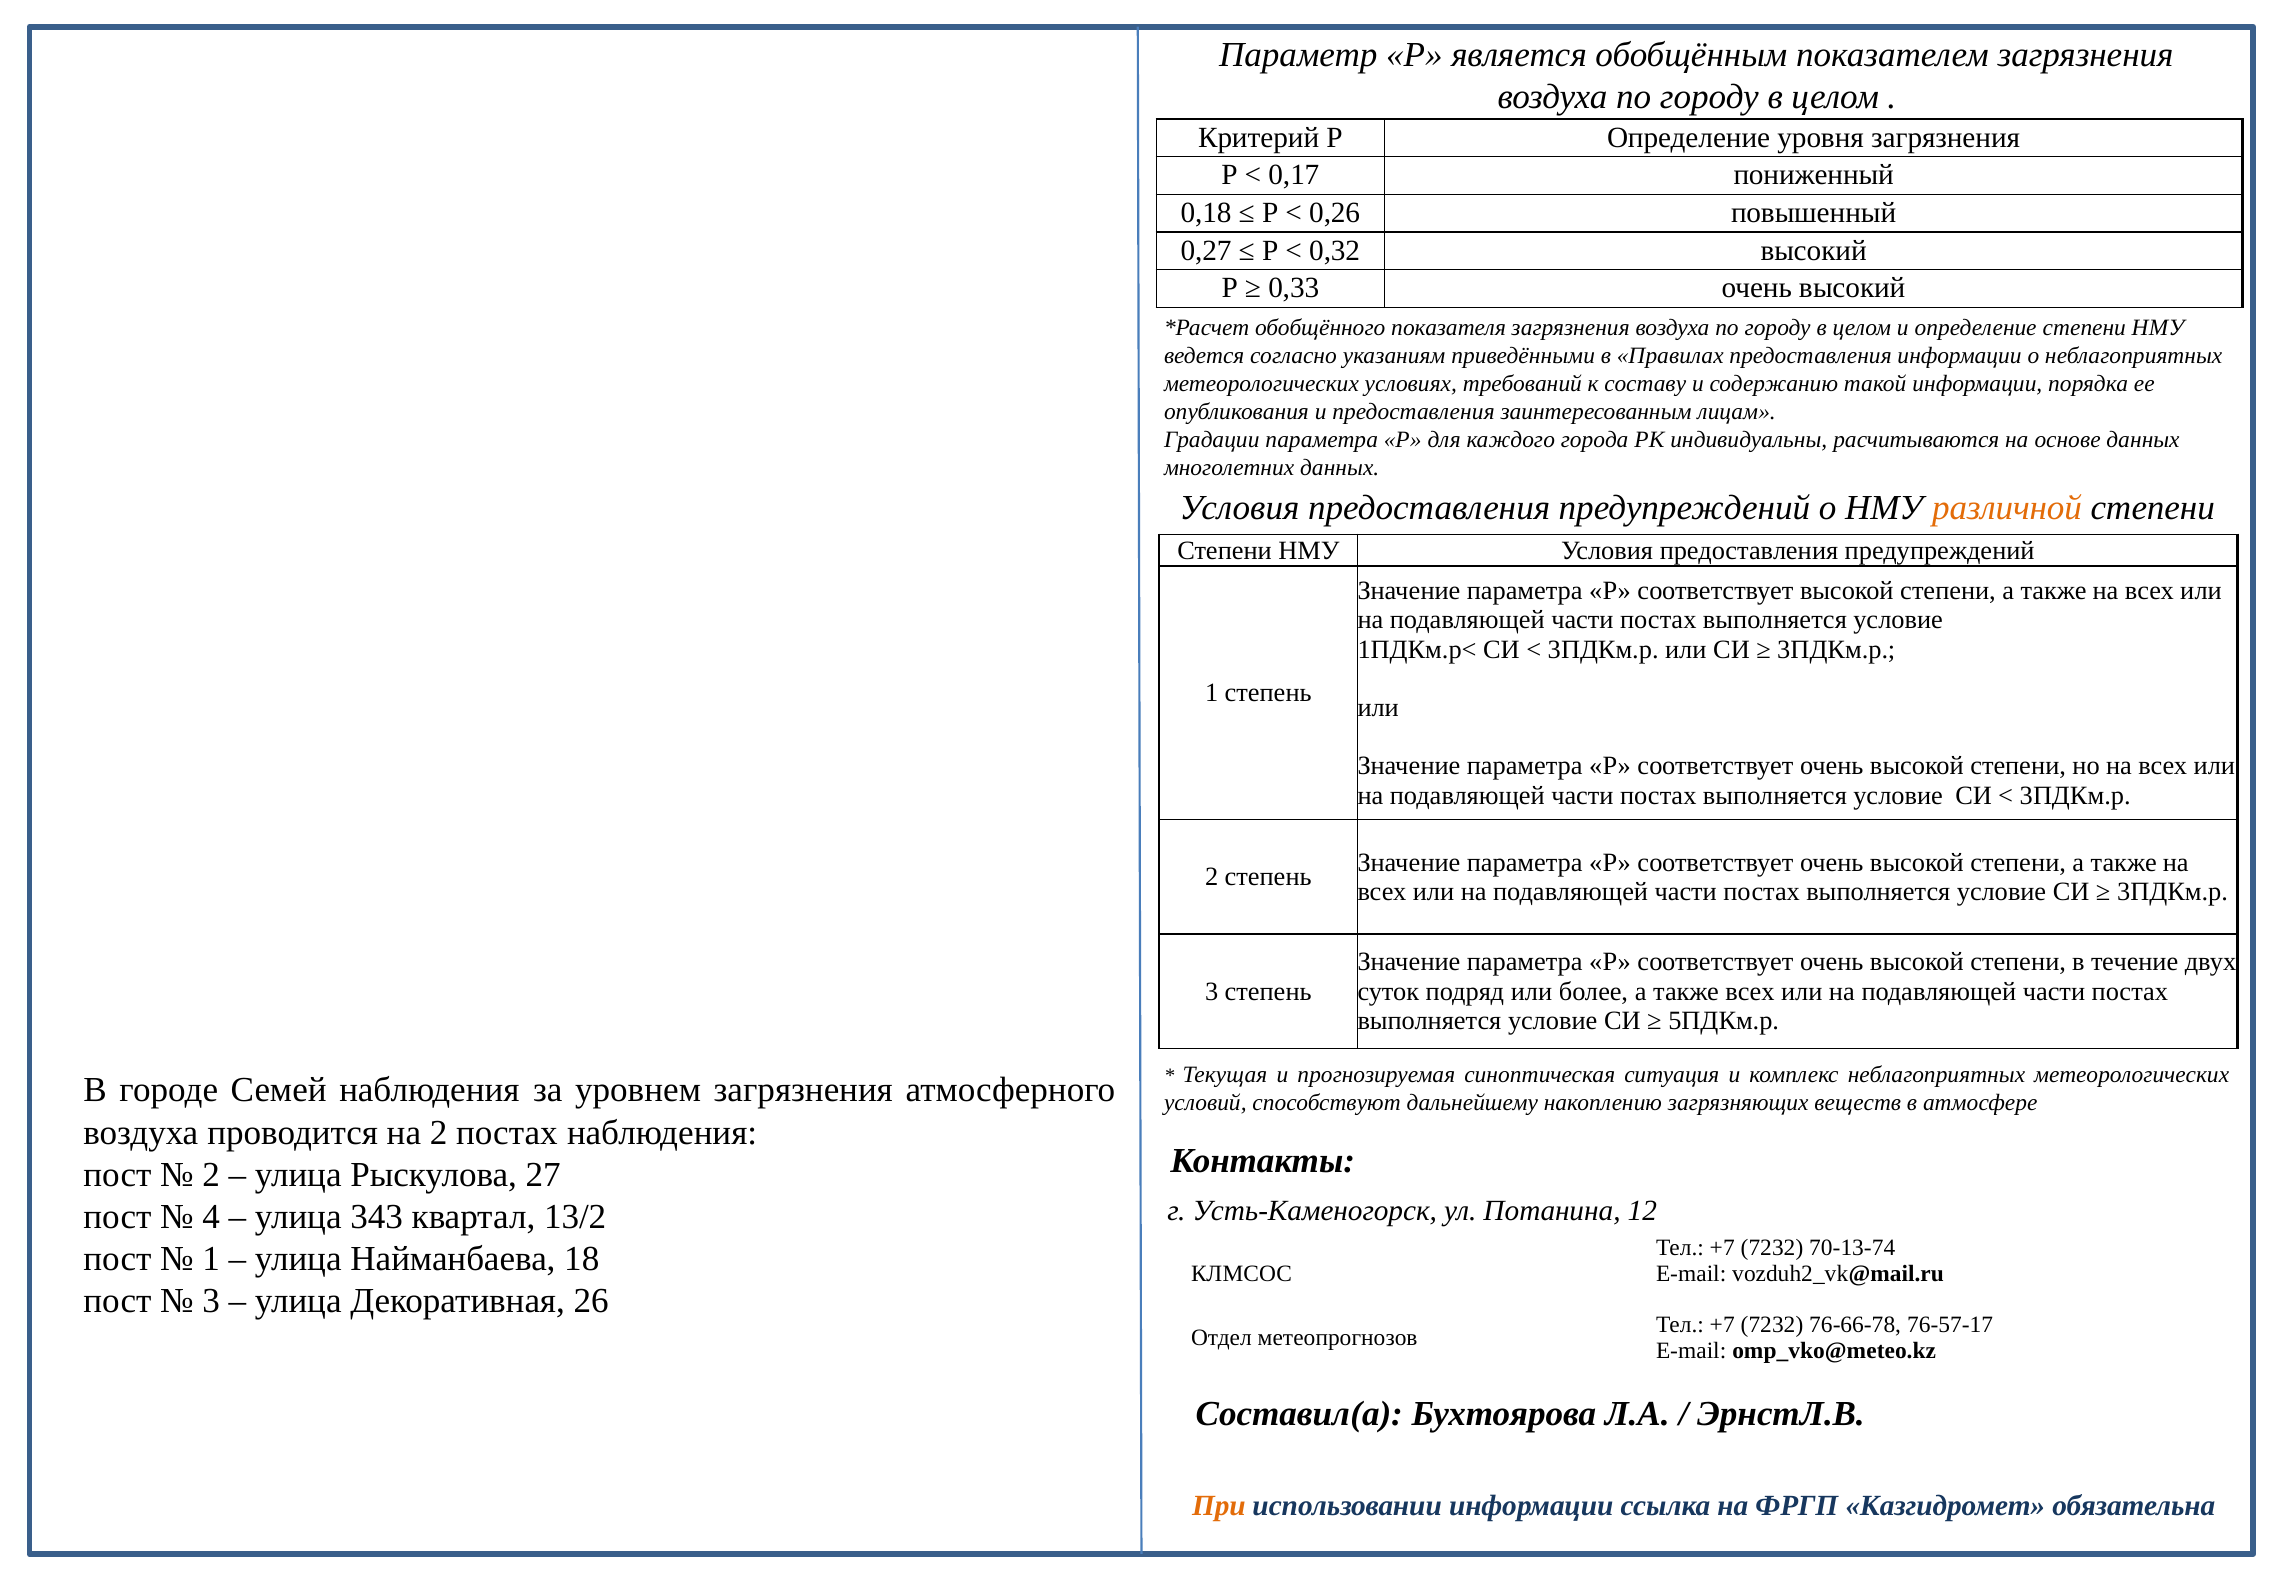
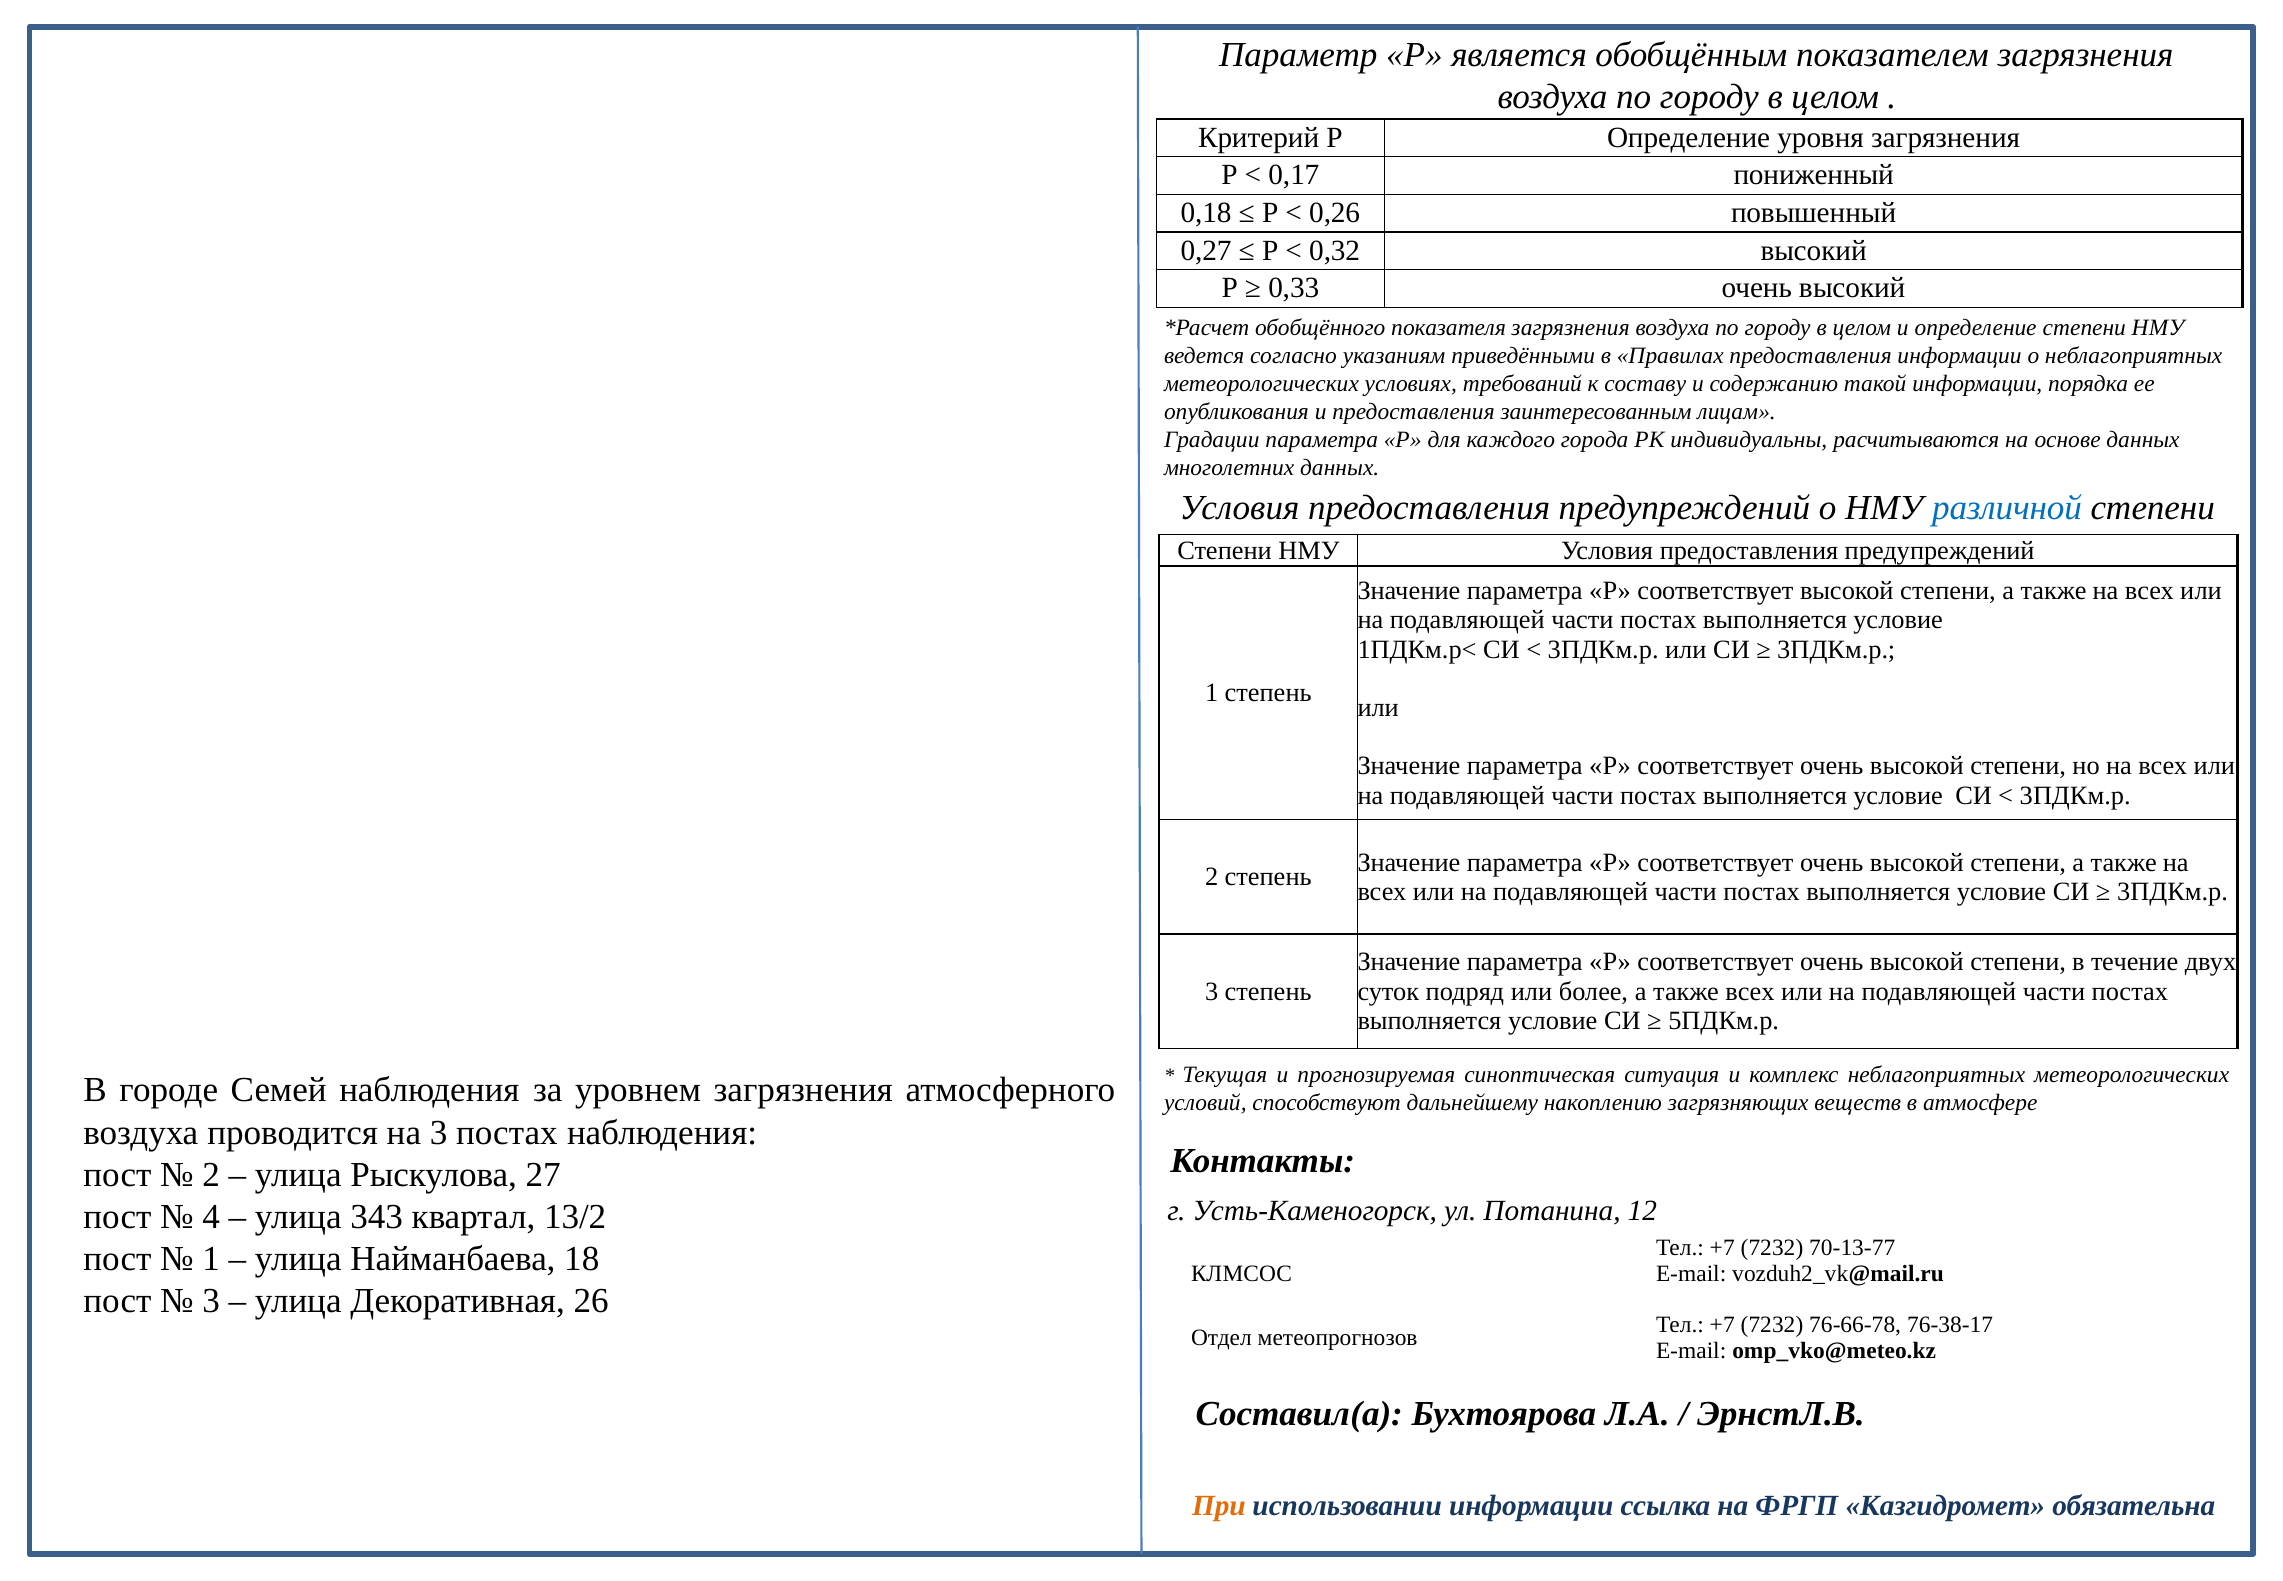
различной colour: orange -> blue
на 2: 2 -> 3
70-13-74: 70-13-74 -> 70-13-77
76-57-17: 76-57-17 -> 76-38-17
